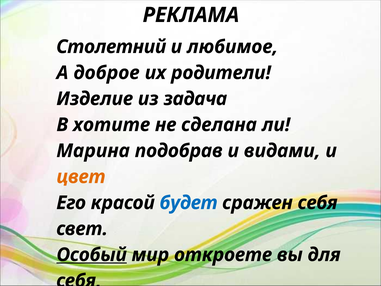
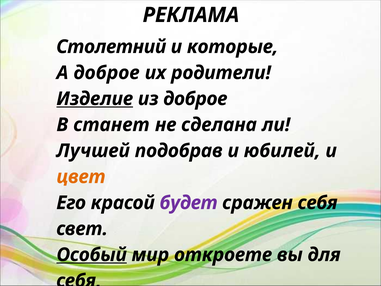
любимое: любимое -> которые
Изделие underline: none -> present
из задача: задача -> доброе
В хотите: хотите -> станет
Марина: Марина -> Лучшей
видами: видами -> юбилей
будет colour: blue -> purple
